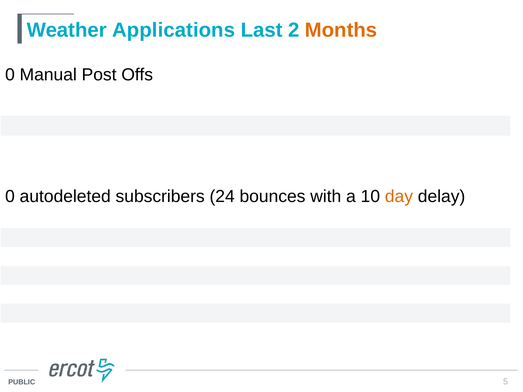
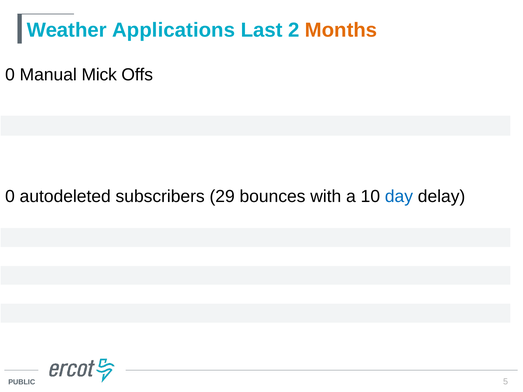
Post: Post -> Mick
24: 24 -> 29
day colour: orange -> blue
